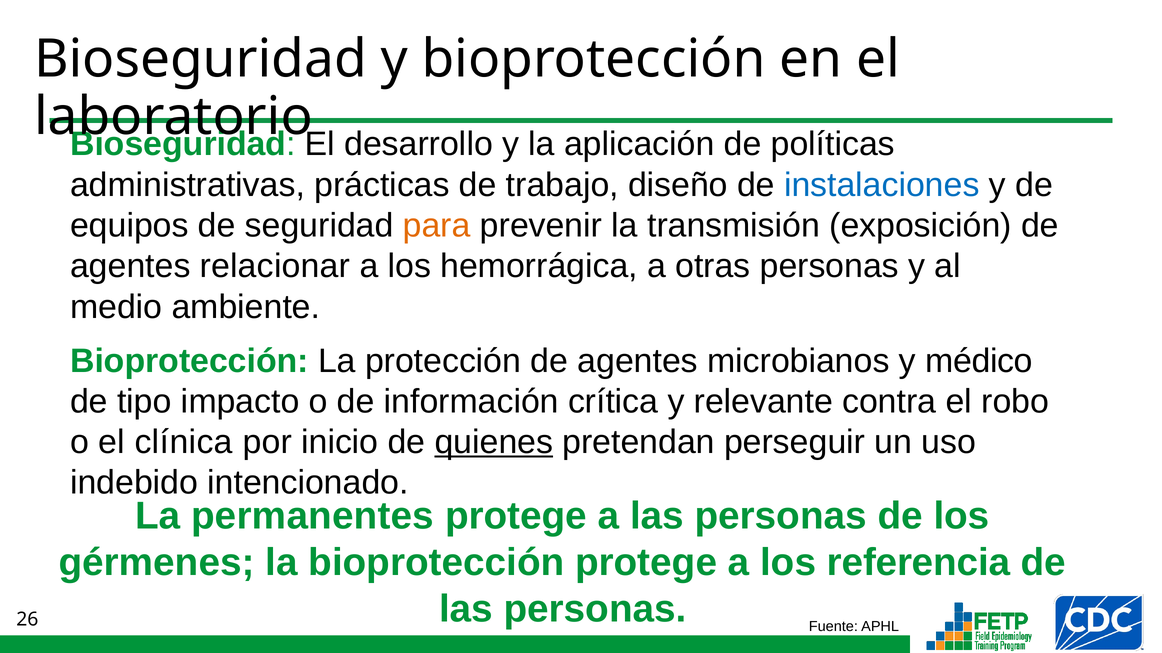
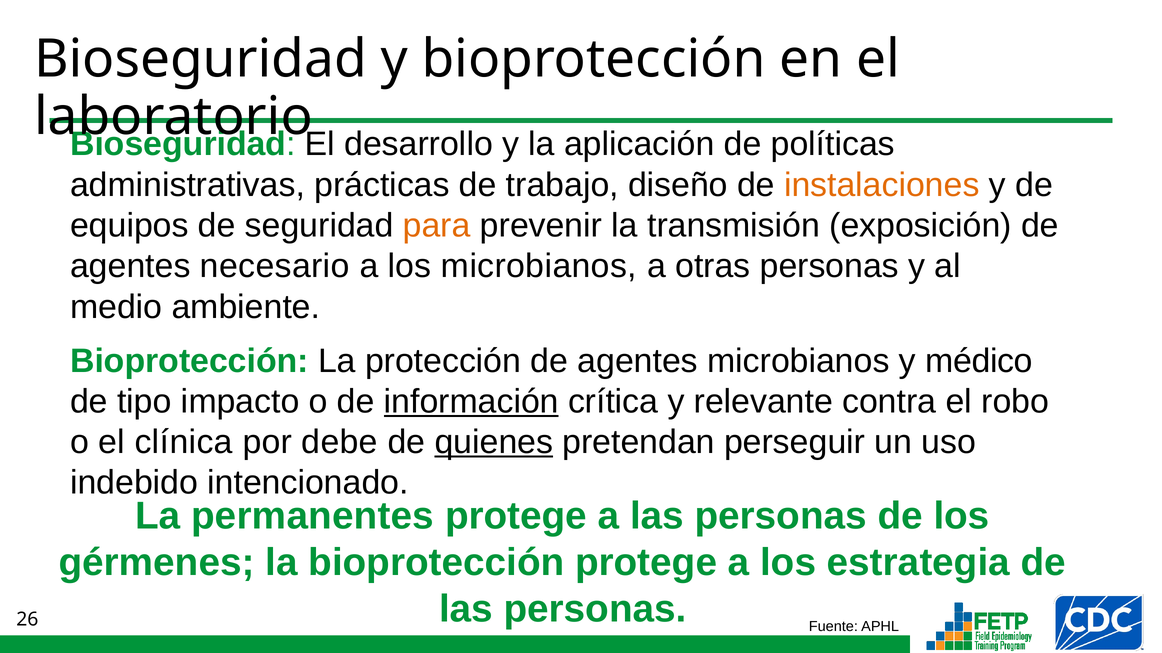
instalaciones colour: blue -> orange
relacionar: relacionar -> necesario
los hemorrágica: hemorrágica -> microbianos
información underline: none -> present
inicio: inicio -> debe
referencia: referencia -> estrategia
